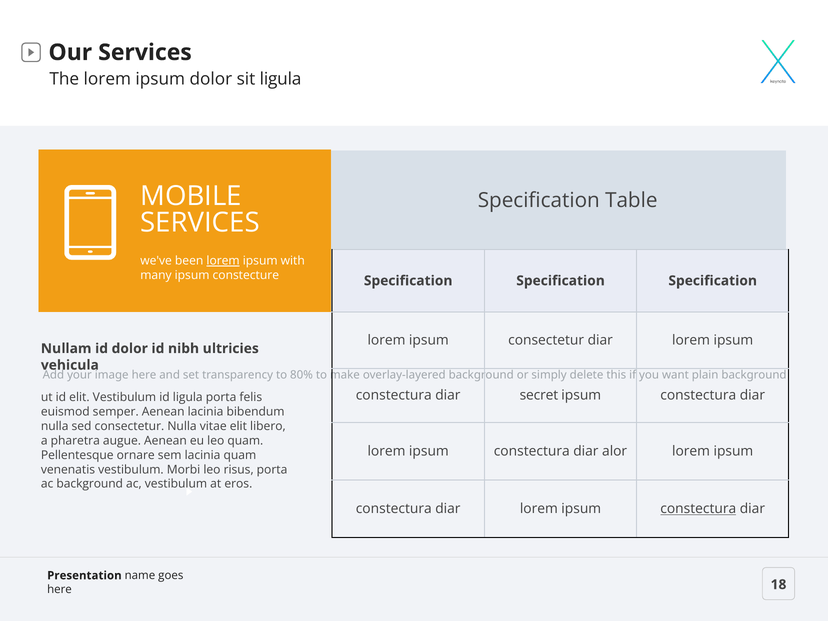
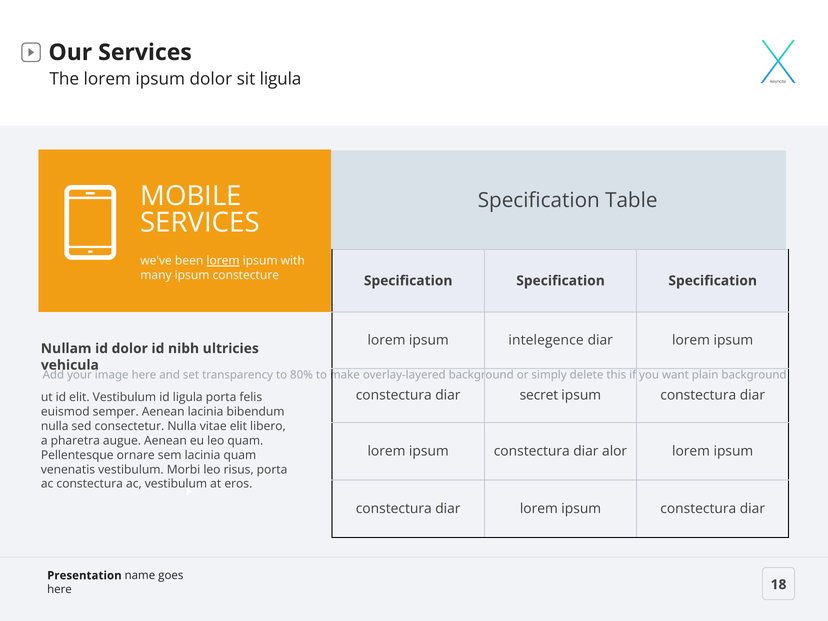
ipsum consectetur: consectetur -> intelegence
ac background: background -> constectura
constectura at (698, 509) underline: present -> none
